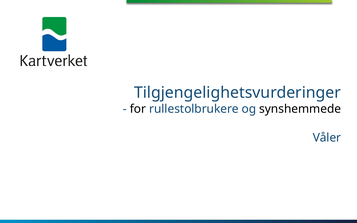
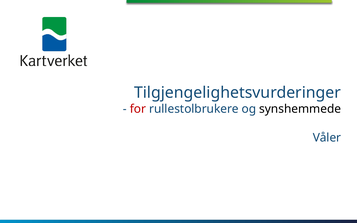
for colour: black -> red
